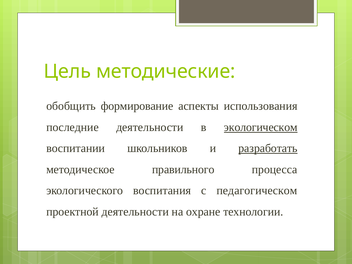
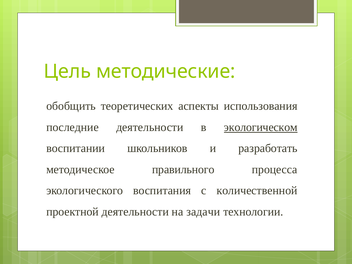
формирование: формирование -> теоретических
разработать underline: present -> none
педагогическом: педагогическом -> количественной
охране: охране -> задачи
